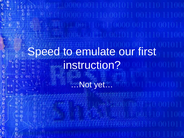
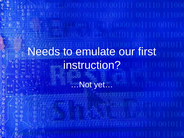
Speed: Speed -> Needs
